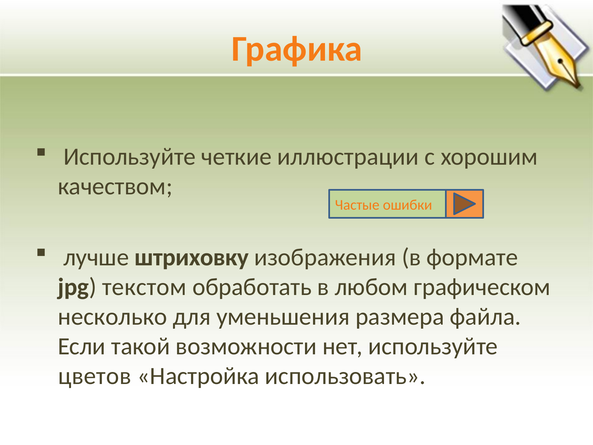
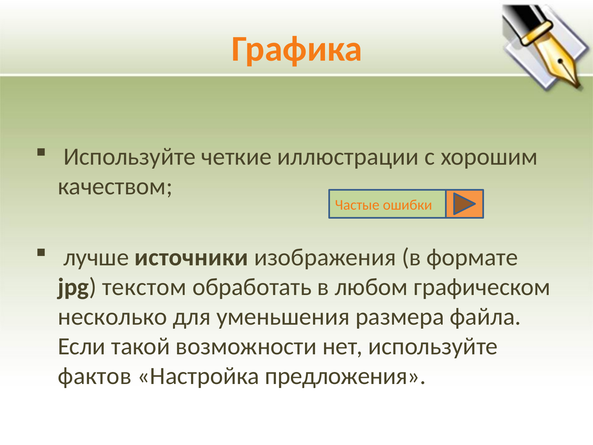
штриховку: штриховку -> источники
цветов: цветов -> фактов
использовать: использовать -> предложения
